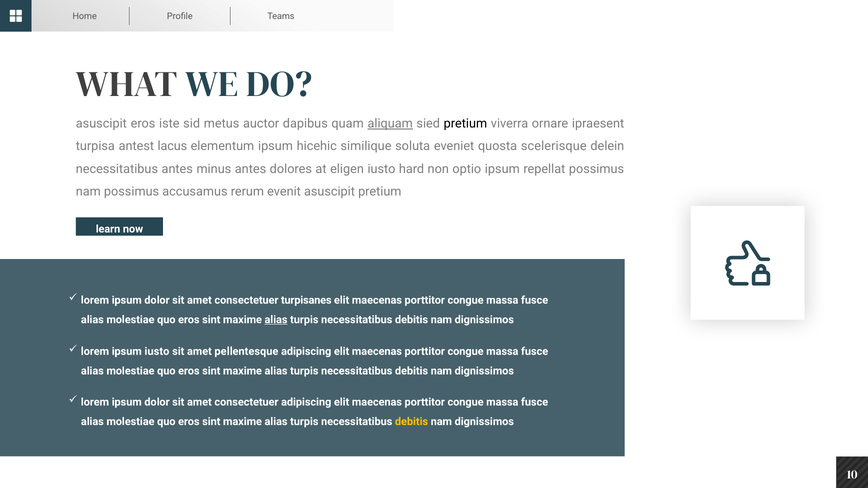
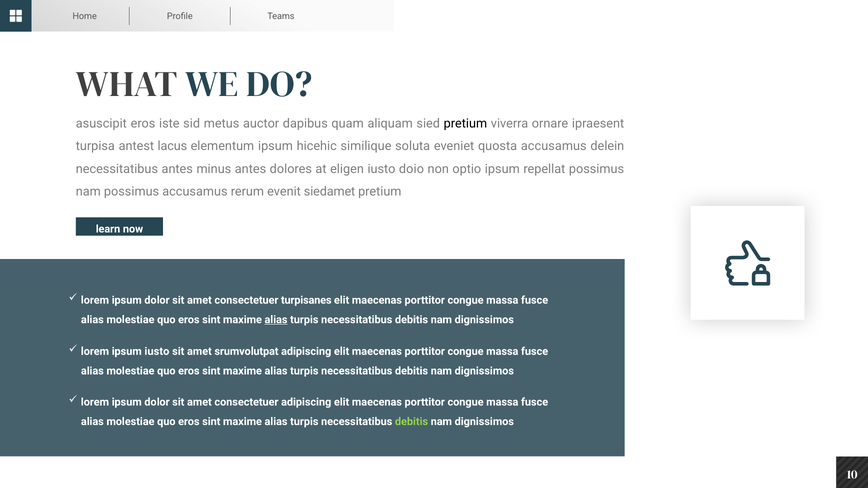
aliquam underline: present -> none
quosta scelerisque: scelerisque -> accusamus
hard: hard -> doio
evenit asuscipit: asuscipit -> siedamet
pellentesque: pellentesque -> srumvolutpat
debitis at (411, 422) colour: yellow -> light green
